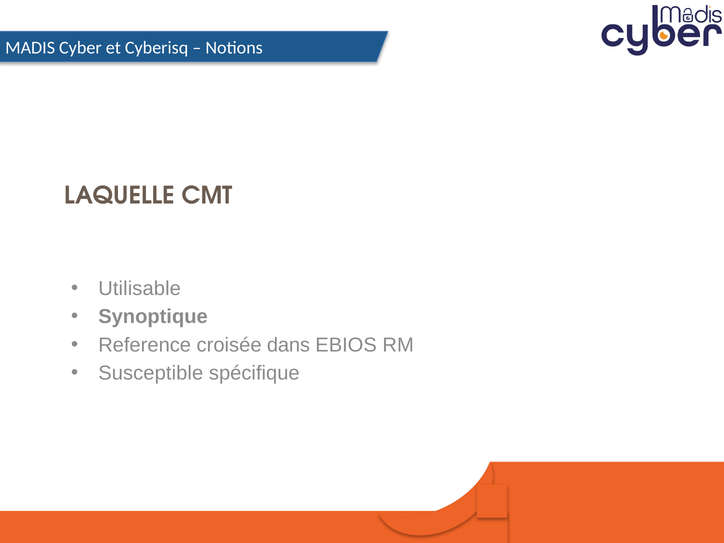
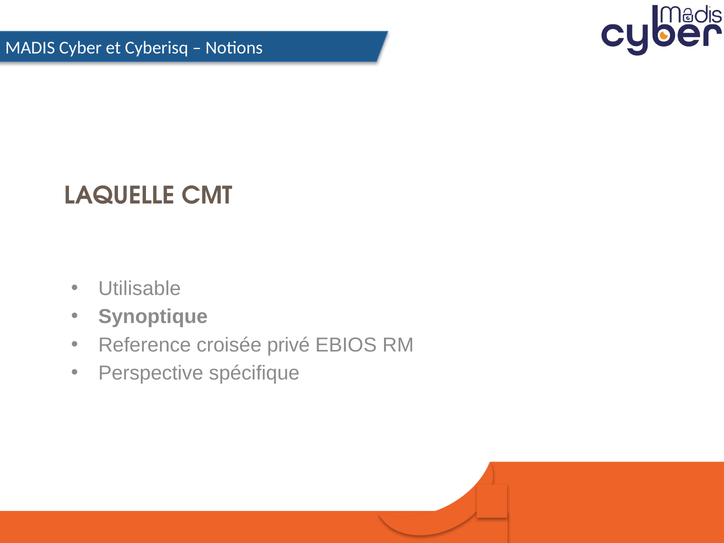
dans: dans -> privé
Susceptible: Susceptible -> Perspective
